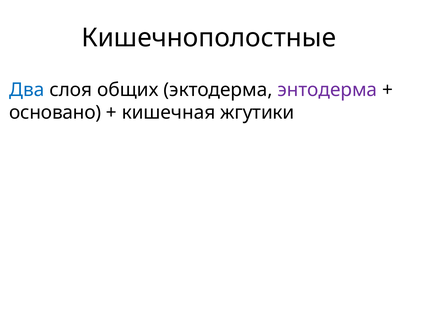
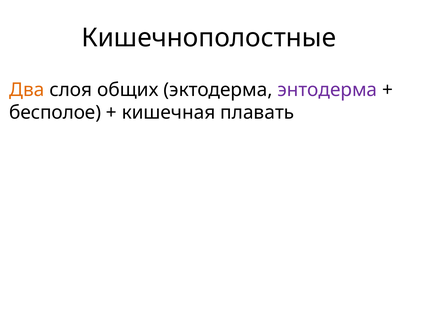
Два colour: blue -> orange
основано: основано -> бесполое
жгутики: жгутики -> плавать
